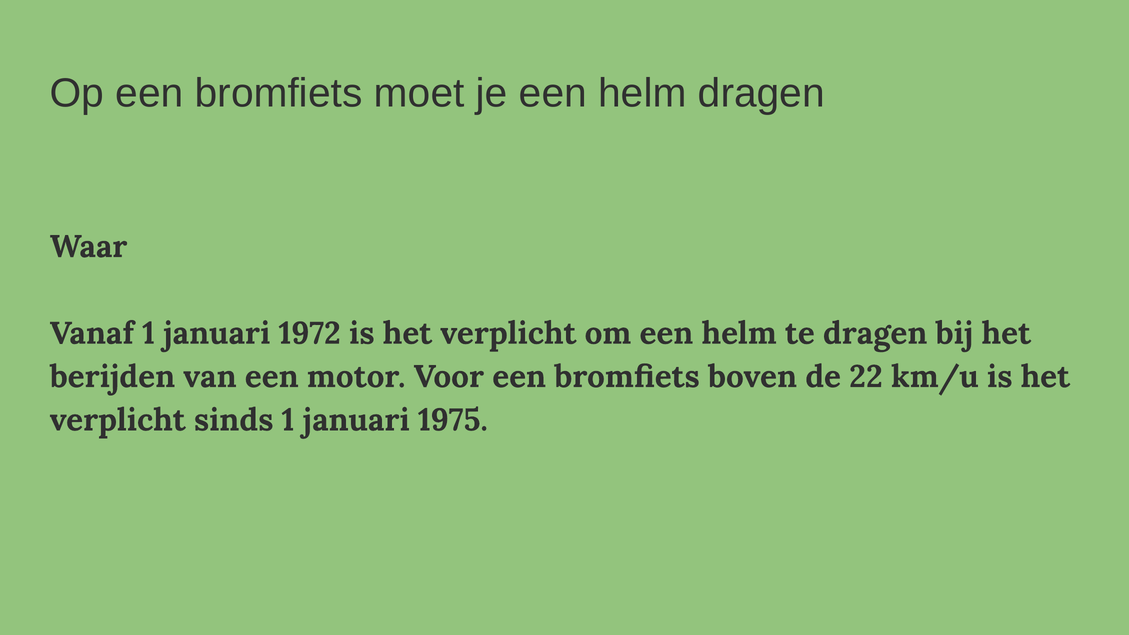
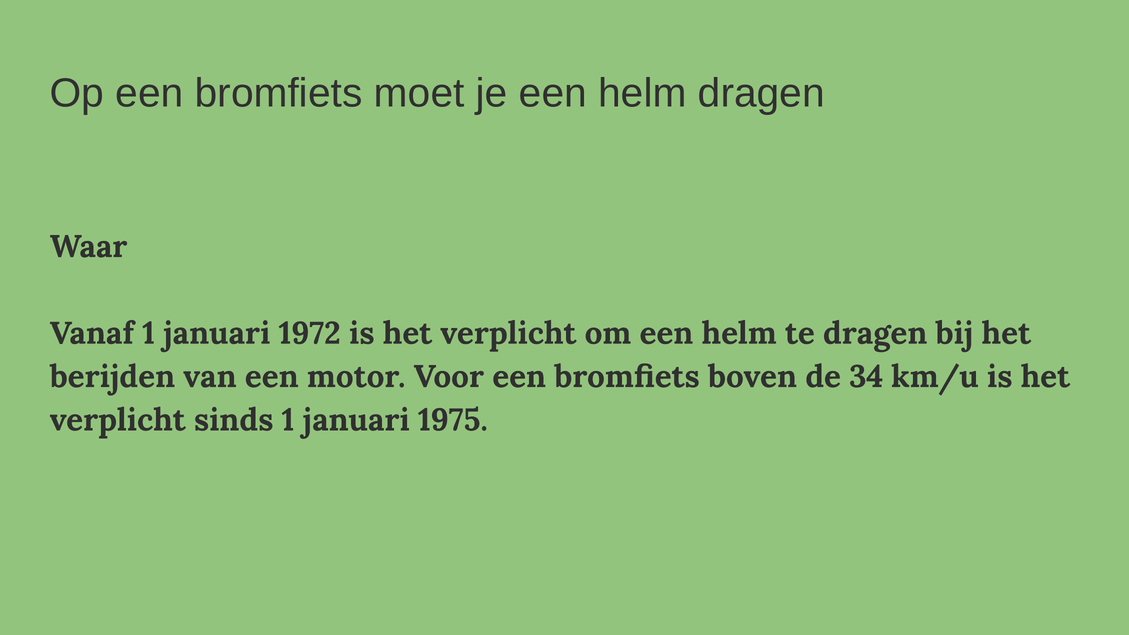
22: 22 -> 34
